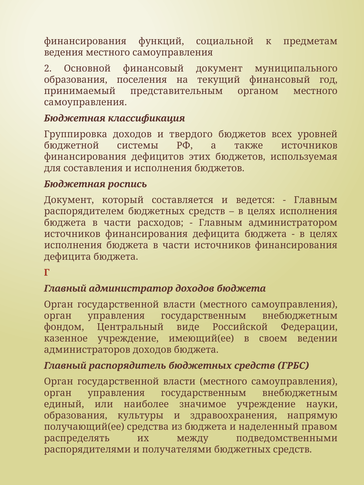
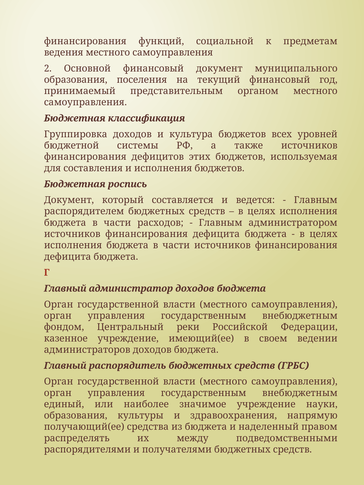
твердого: твердого -> культура
виде: виде -> реки
